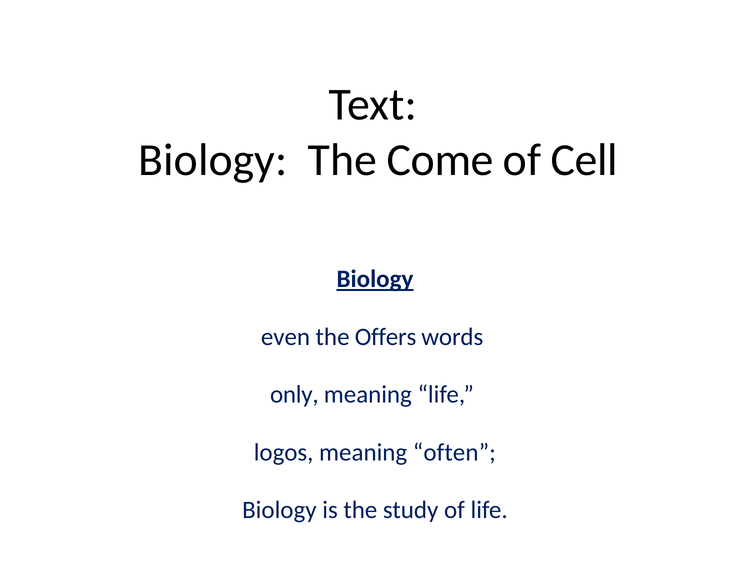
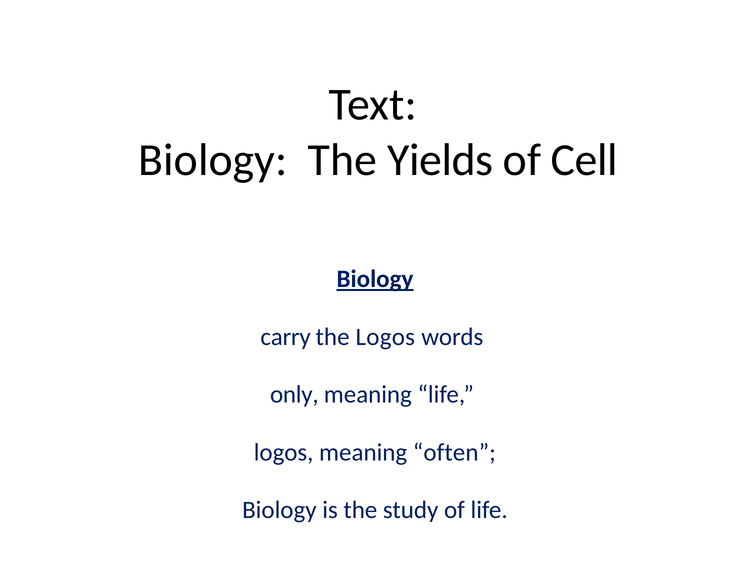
Come: Come -> Yields
even: even -> carry
the Offers: Offers -> Logos
